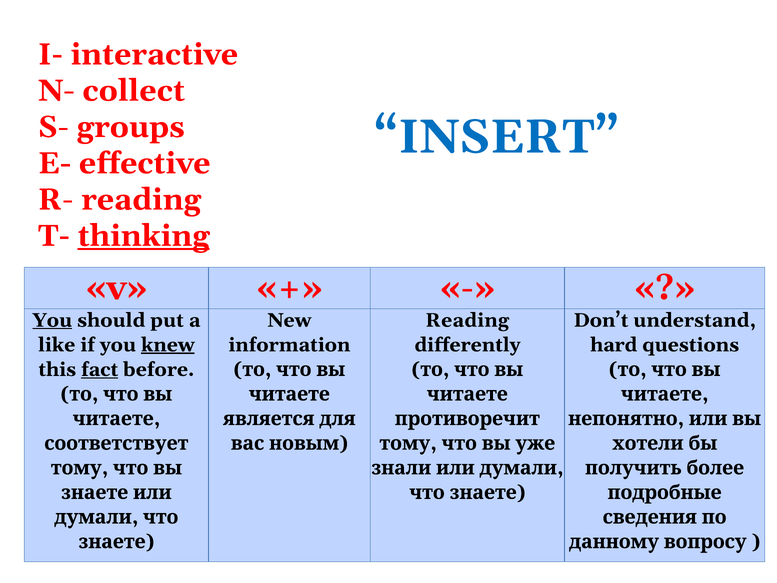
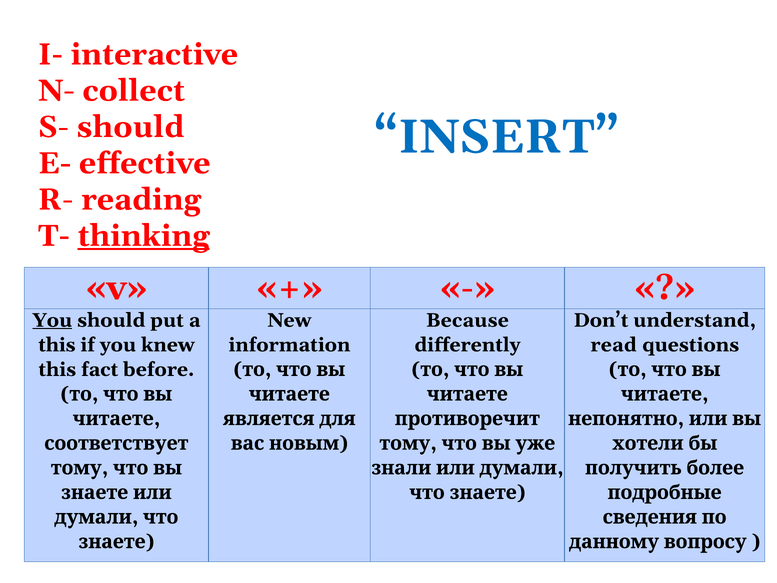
S- groups: groups -> should
Reading at (467, 320): Reading -> Because
like at (57, 345): like -> this
knew underline: present -> none
hard: hard -> read
fact underline: present -> none
